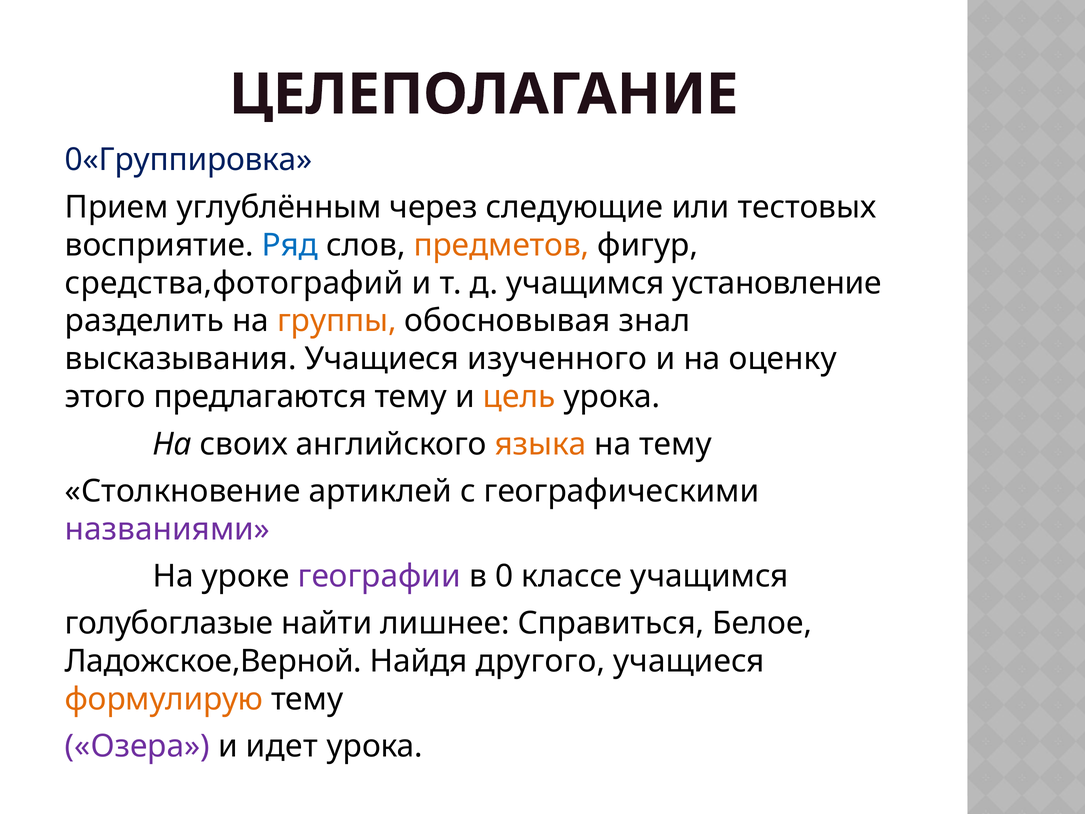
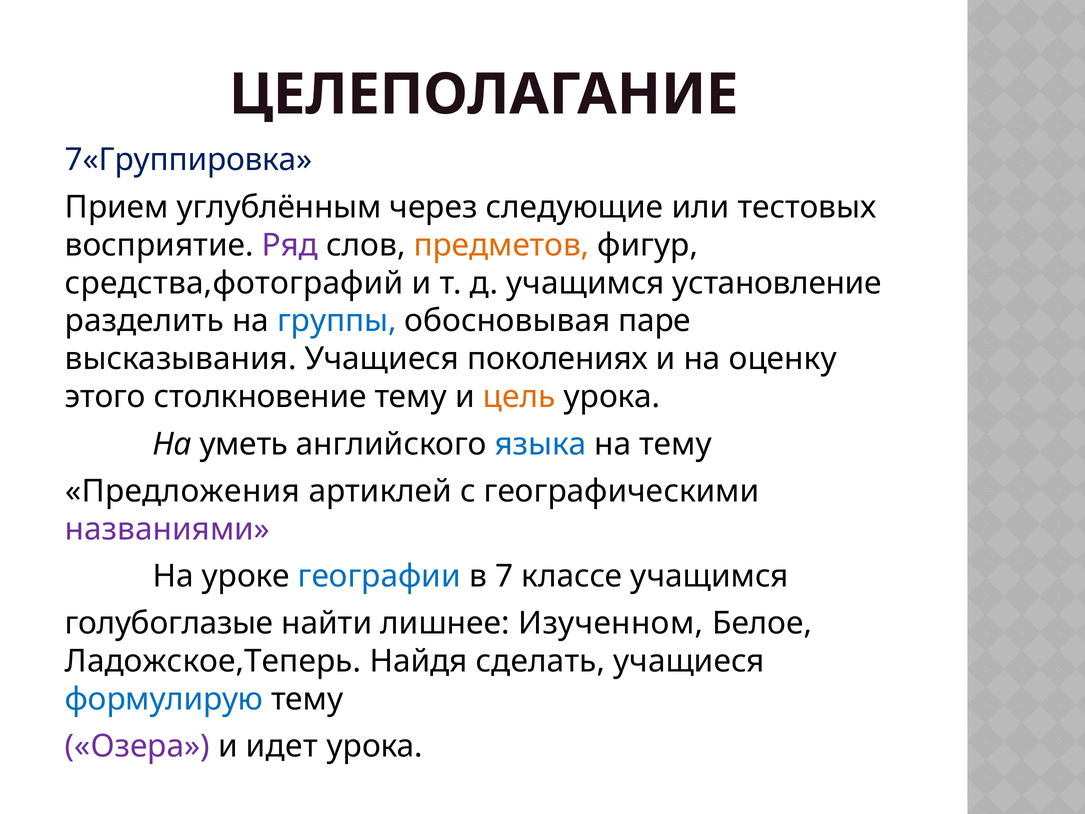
0«Группировка: 0«Группировка -> 7«Группировка
Ряд colour: blue -> purple
группы colour: orange -> blue
знал: знал -> паре
изученного: изученного -> поколениях
предлагаются: предлагаются -> столкновение
своих: своих -> уметь
языка colour: orange -> blue
Столкновение: Столкновение -> Предложения
географии colour: purple -> blue
0: 0 -> 7
Справиться: Справиться -> Изученном
Ладожское,Верной: Ладожское,Верной -> Ладожское,Теперь
другого: другого -> сделать
формулирую colour: orange -> blue
